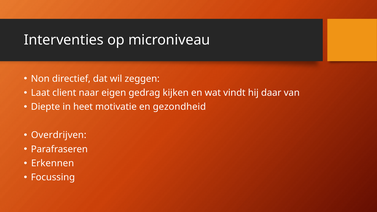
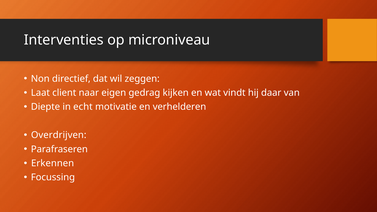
heet: heet -> echt
gezondheid: gezondheid -> verhelderen
